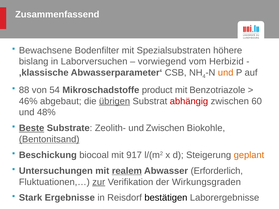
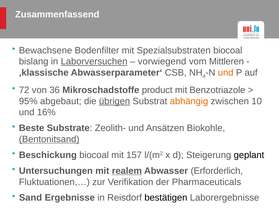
Spezialsubstraten höhere: höhere -> biocoal
Laborversuchen underline: none -> present
Herbizid: Herbizid -> Mittleren
88: 88 -> 72
54: 54 -> 36
46%: 46% -> 95%
abhängig colour: red -> orange
60: 60 -> 10
48%: 48% -> 16%
Beste underline: present -> none
und Zwischen: Zwischen -> Ansätzen
917: 917 -> 157
geplant colour: orange -> black
zur underline: present -> none
Wirkungsgraden: Wirkungsgraden -> Pharmaceuticals
Stark: Stark -> Sand
